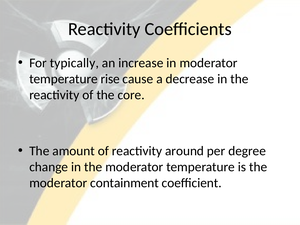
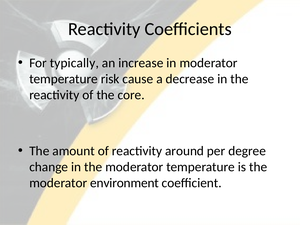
rise: rise -> risk
containment: containment -> environment
